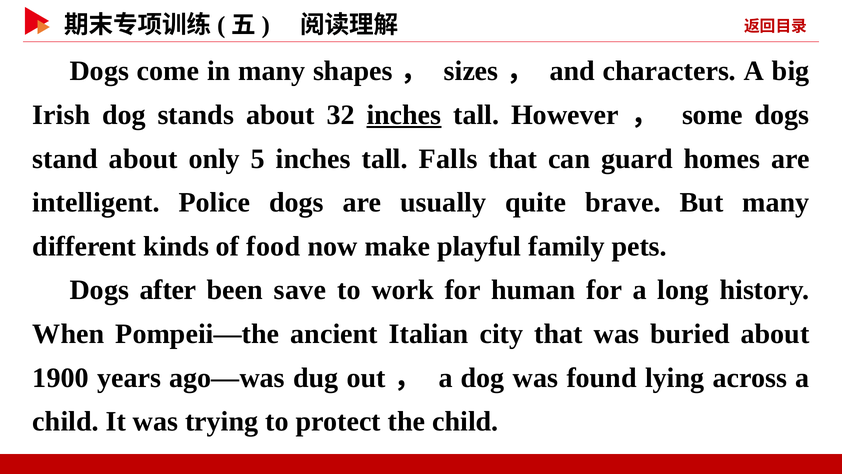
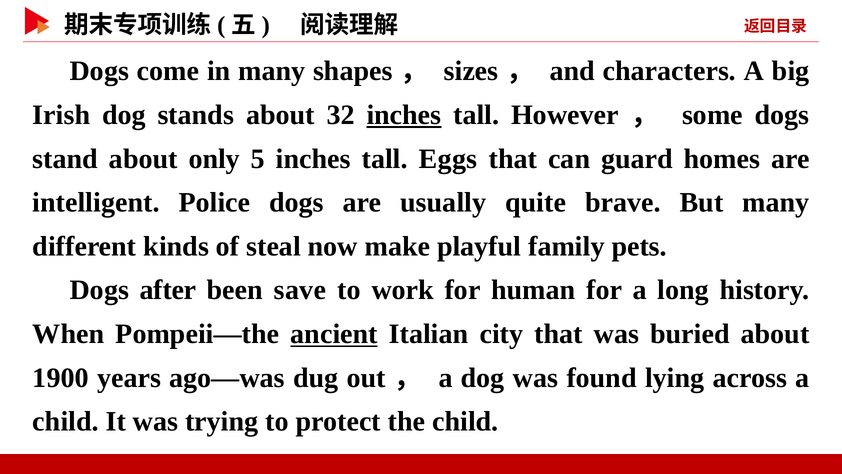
Falls: Falls -> Eggs
food: food -> steal
ancient underline: none -> present
